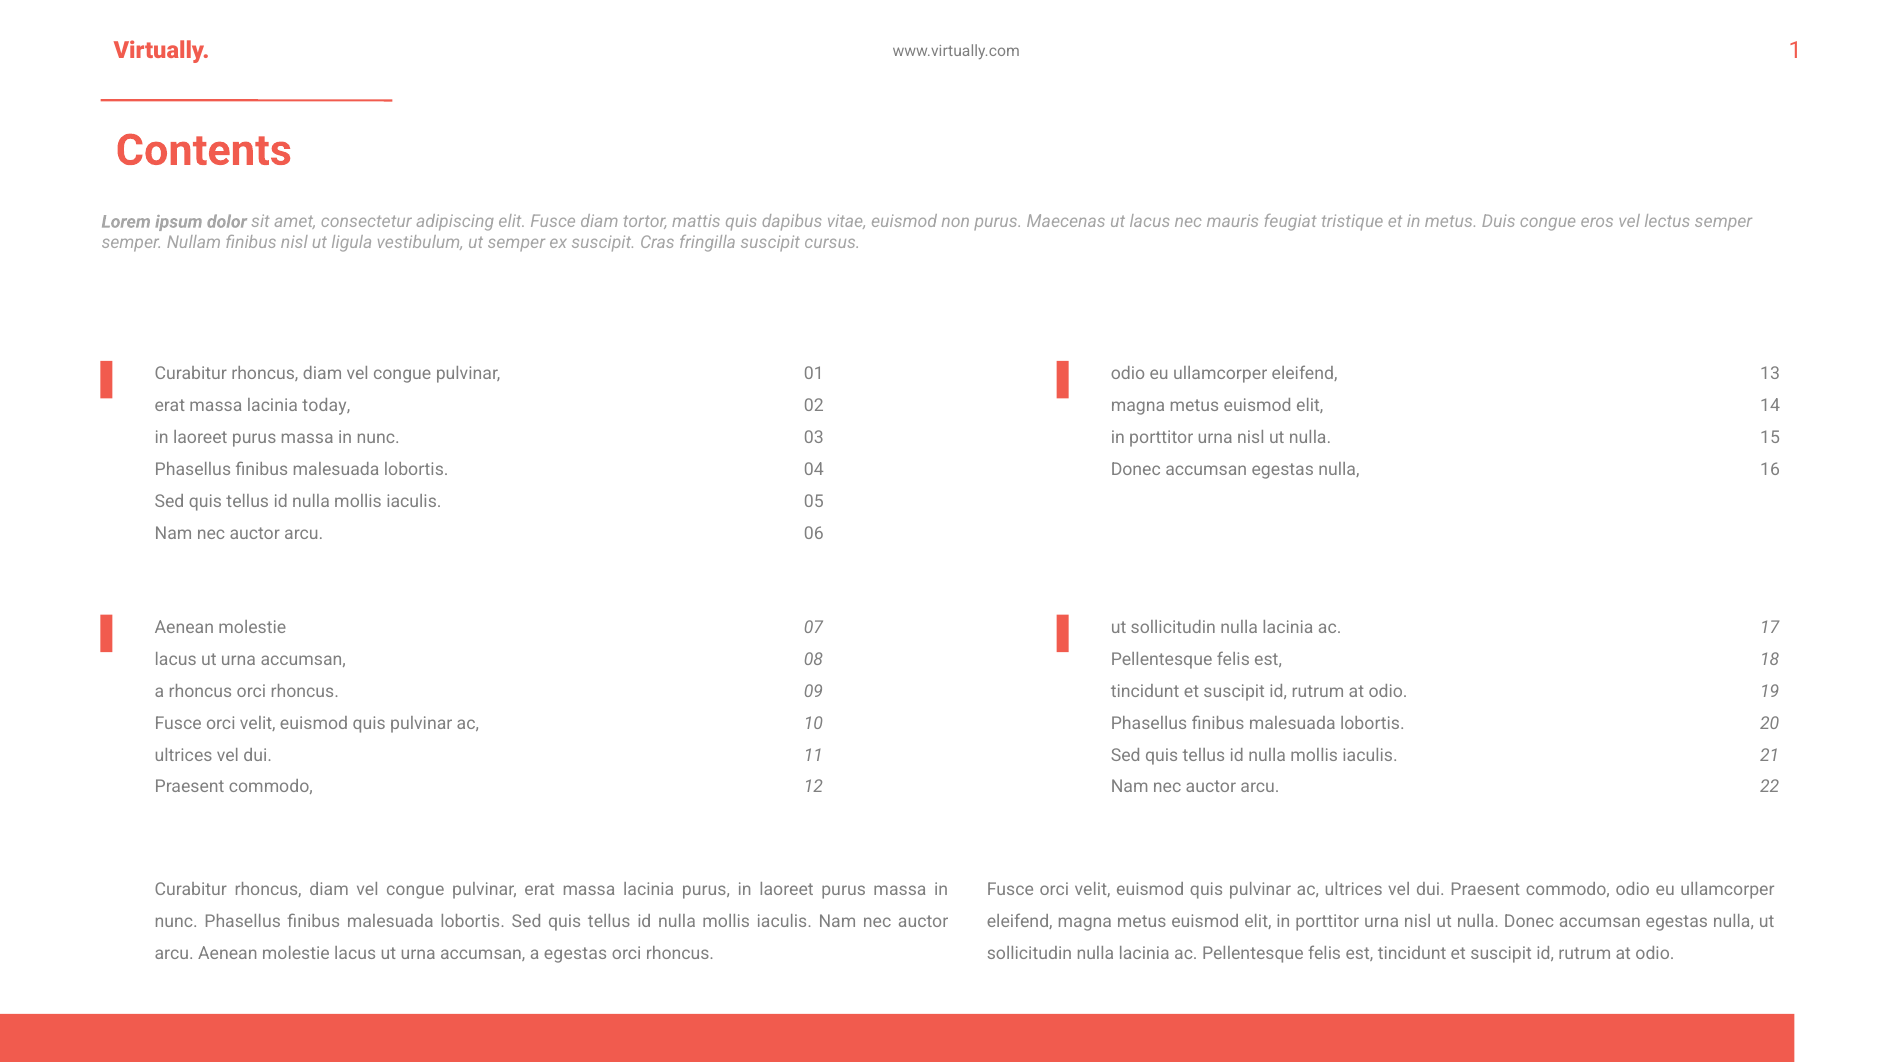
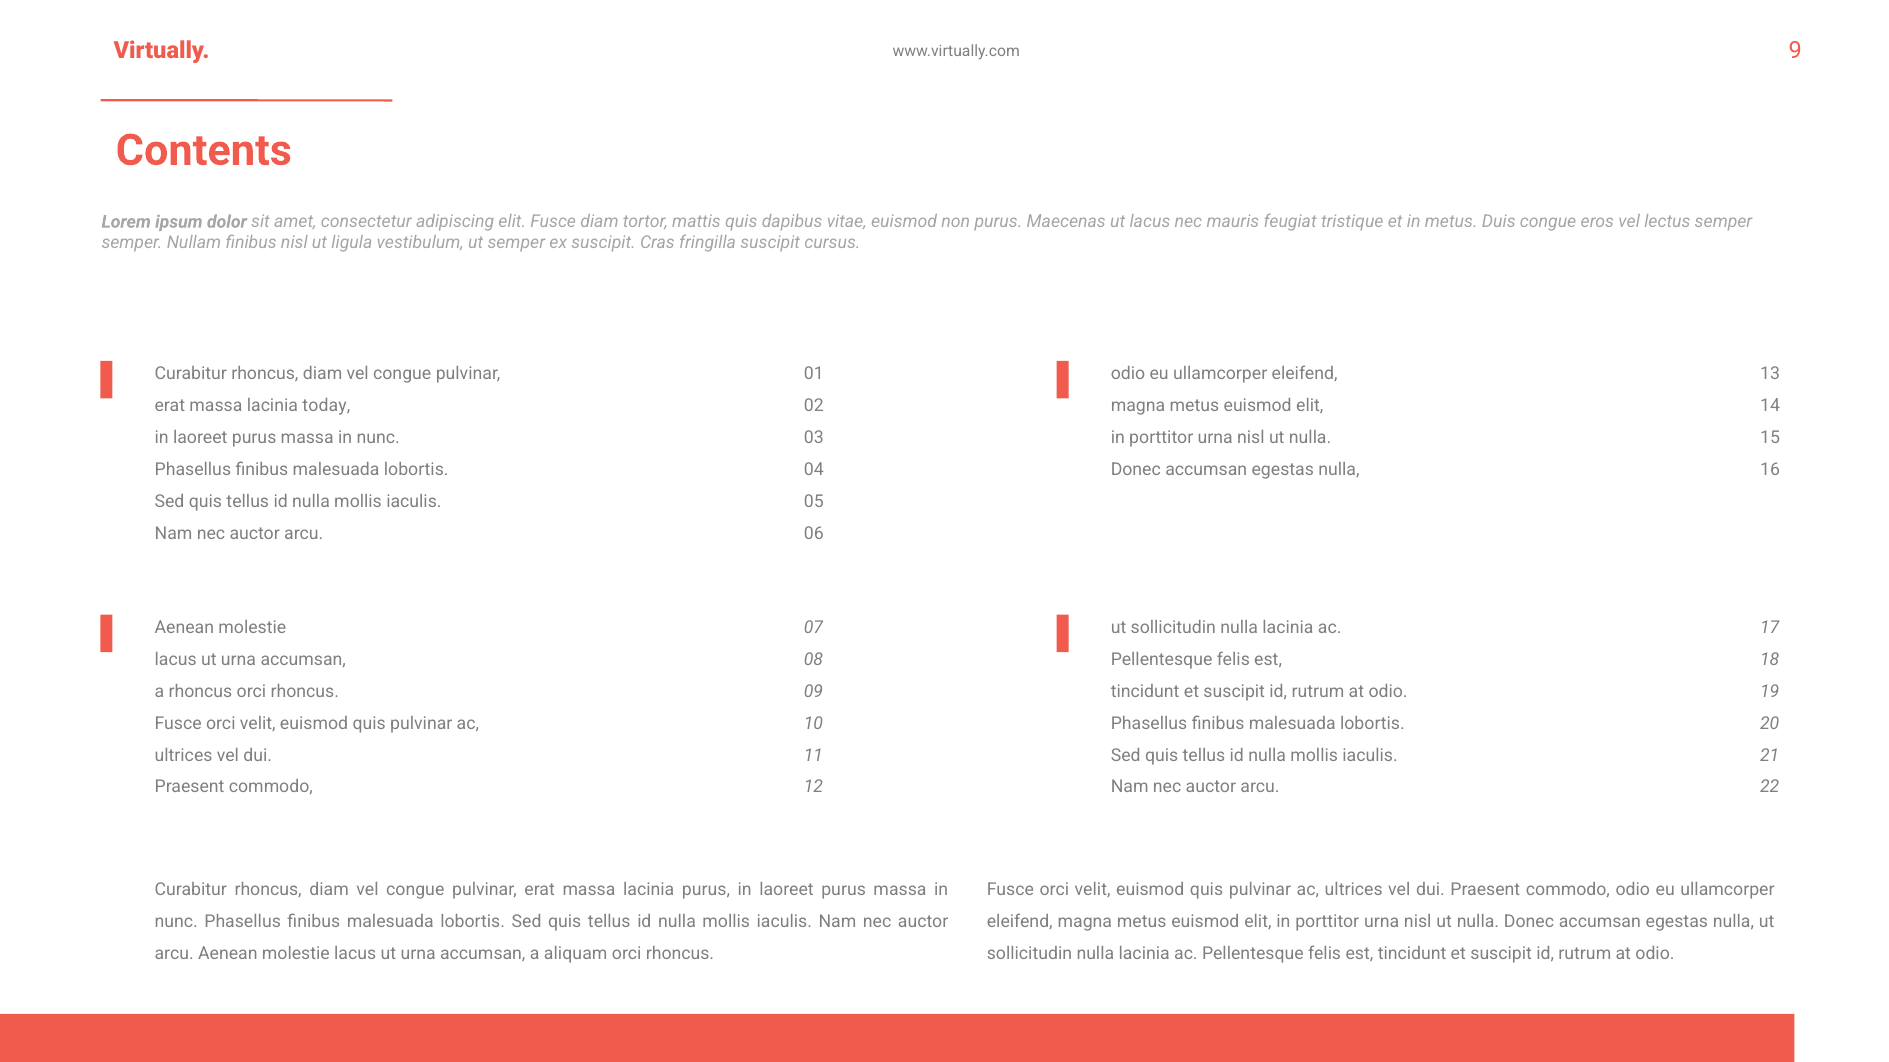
1: 1 -> 9
a egestas: egestas -> aliquam
